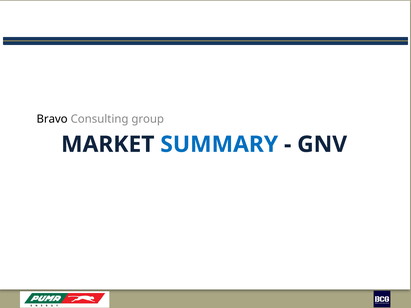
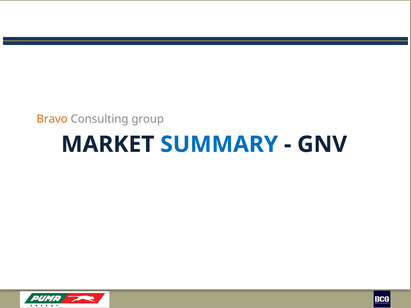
Bravo colour: black -> orange
